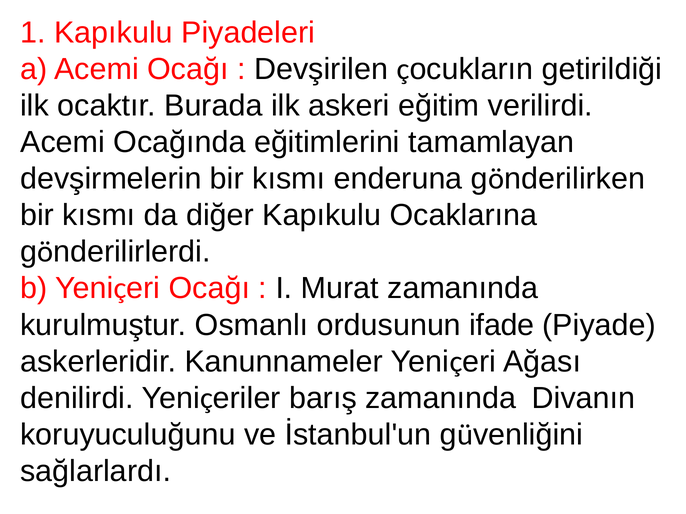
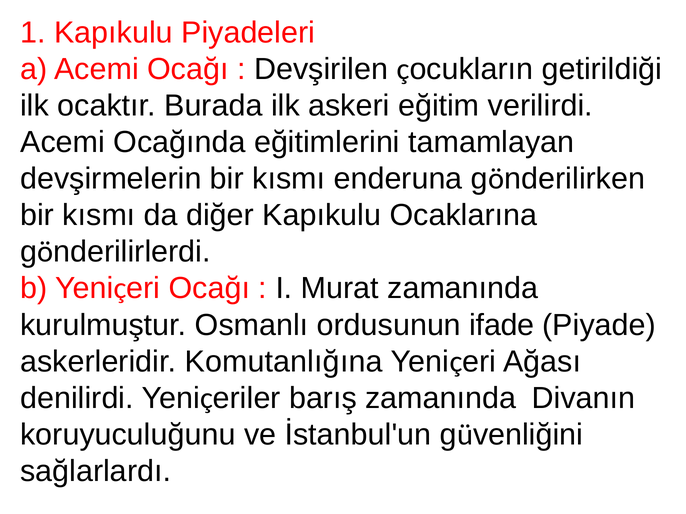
Kanunnameler: Kanunnameler -> Komutanlığına
